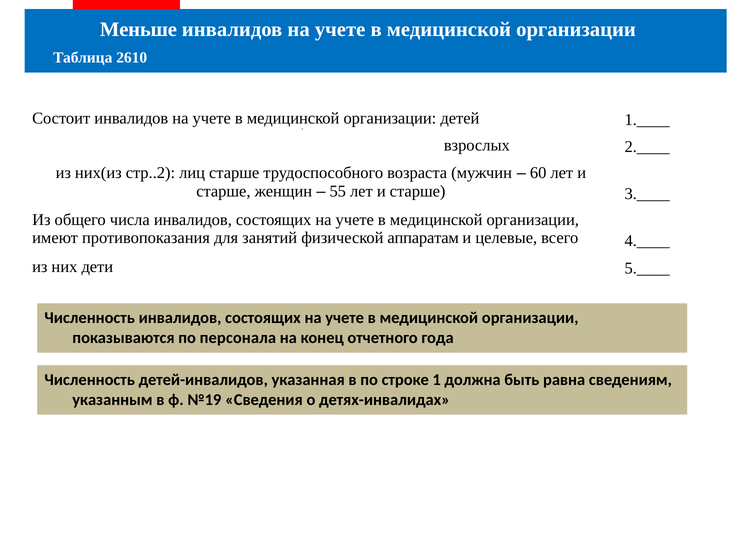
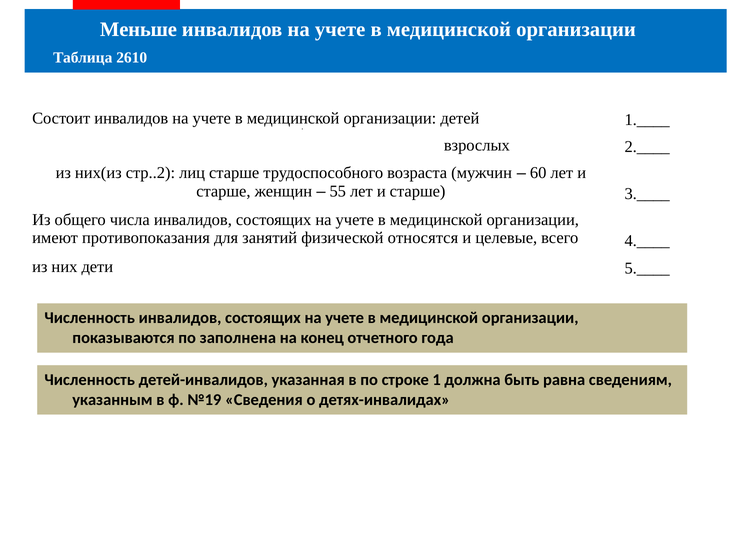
аппаратам: аппаратам -> относятся
персонала: персонала -> заполнена
